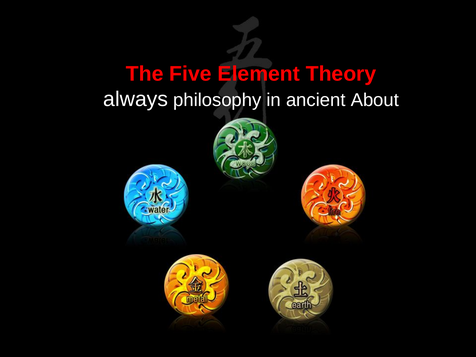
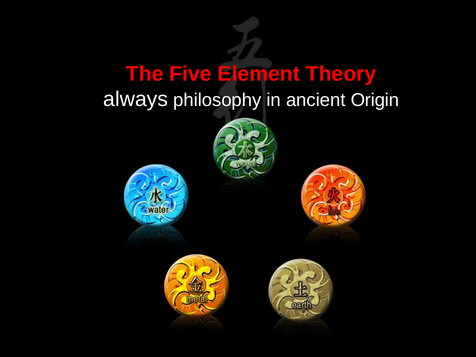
About: About -> Origin
